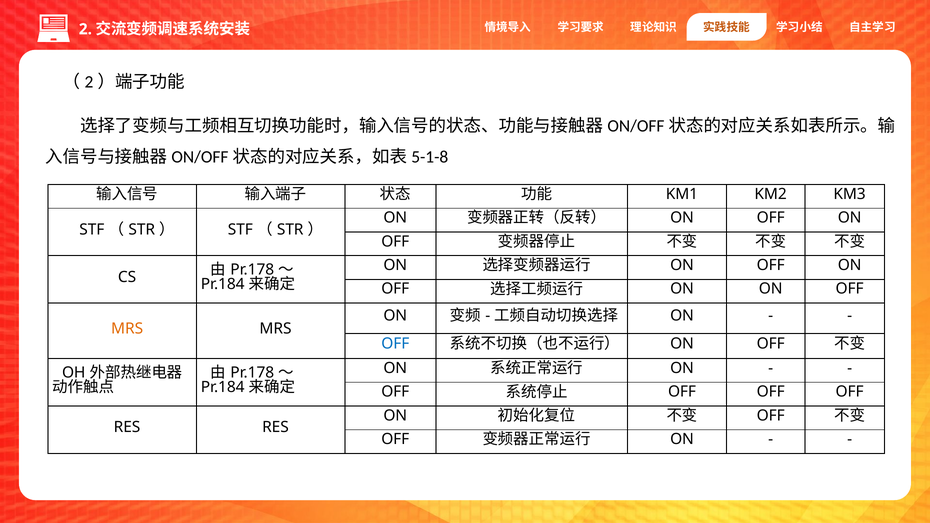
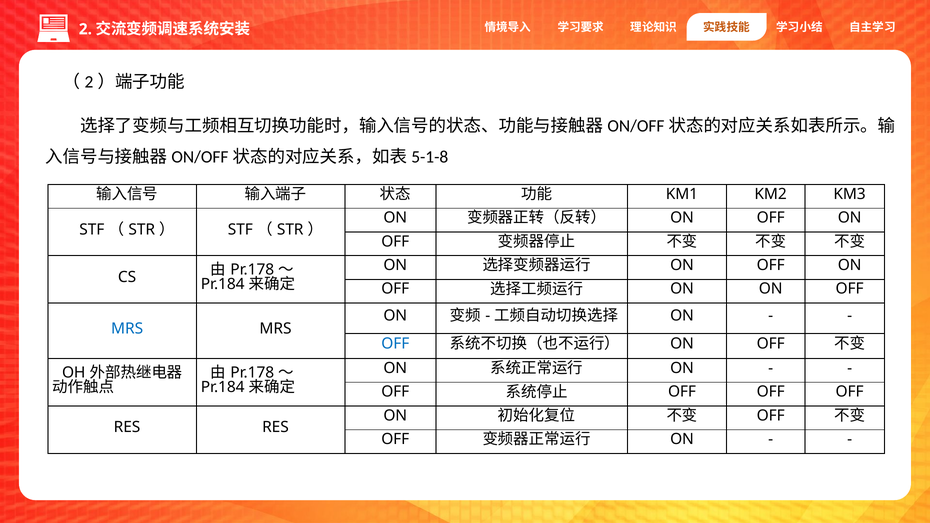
MRS at (127, 329) colour: orange -> blue
